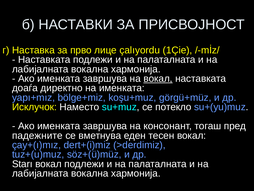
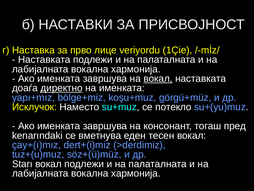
çalıyordu: çalıyordu -> veriyordu
директно underline: none -> present
падежните: падежните -> kenarındaki
